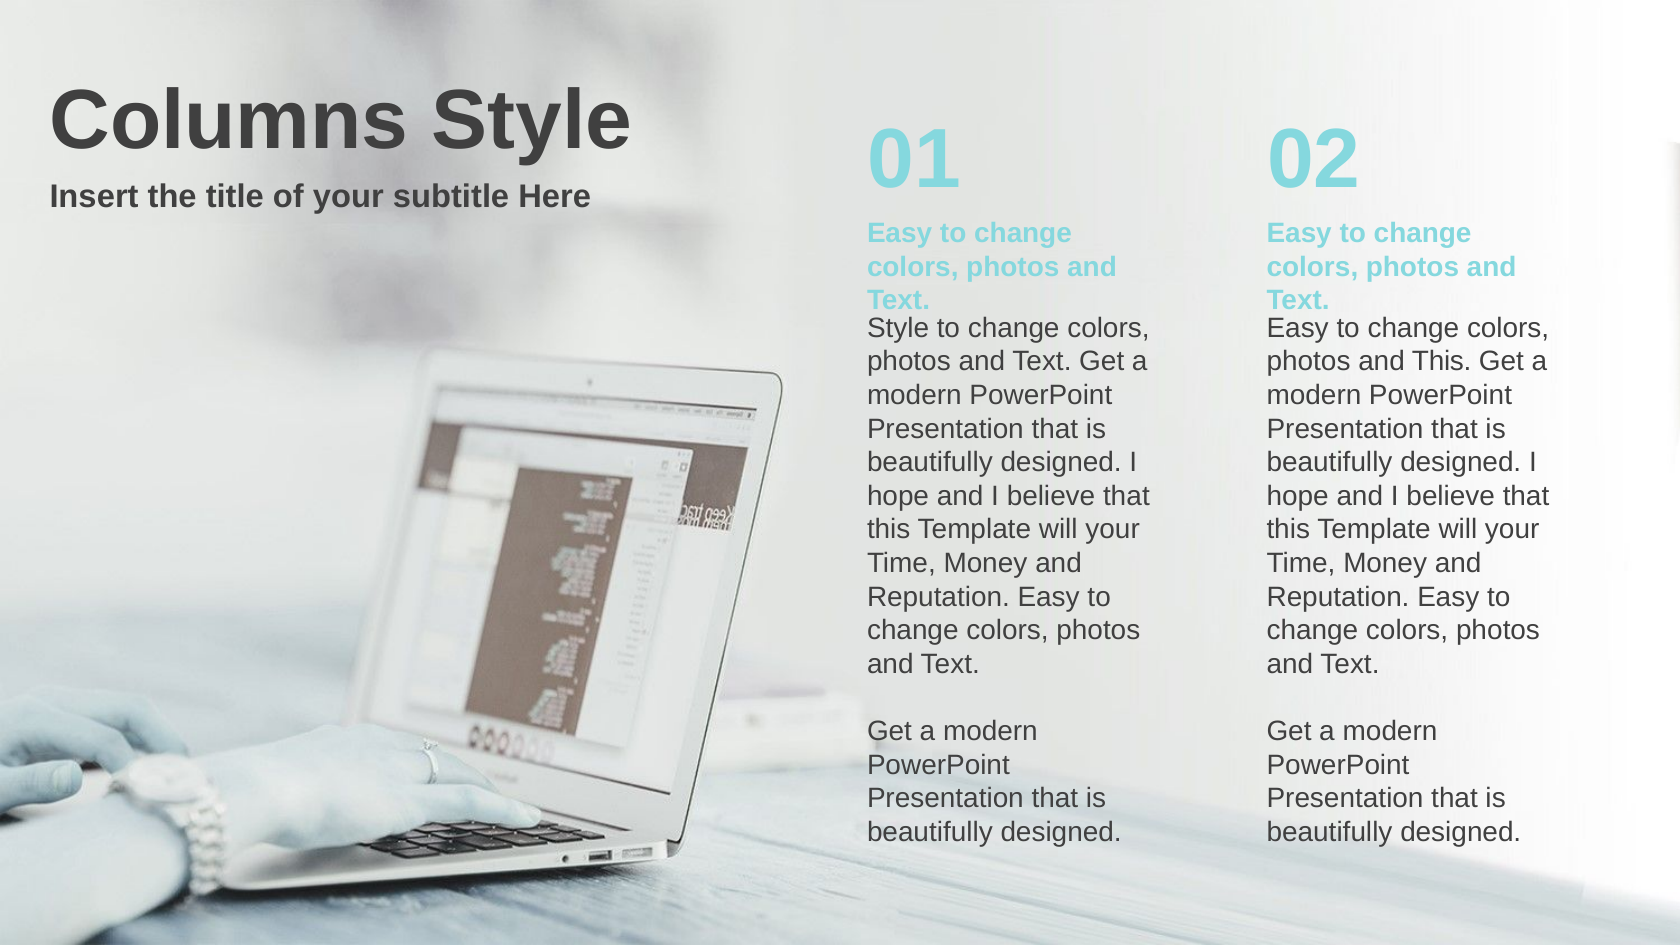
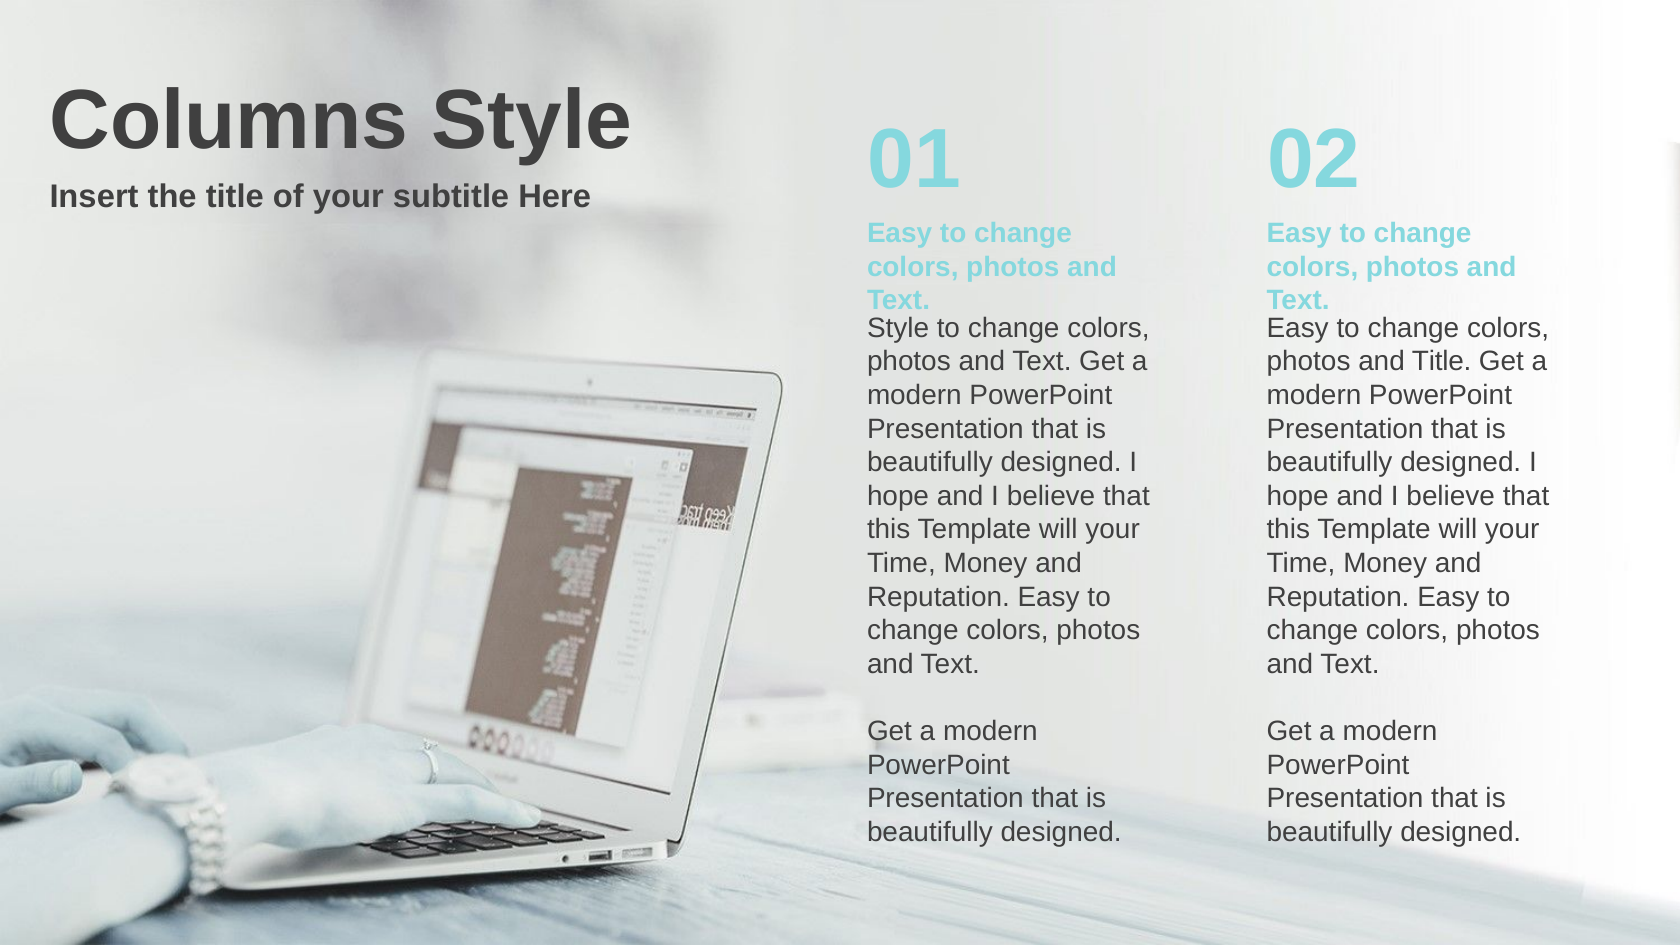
and This: This -> Title
